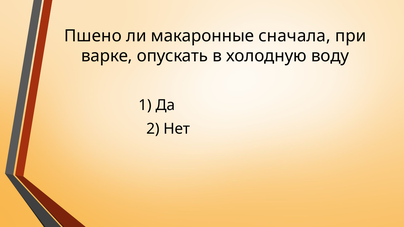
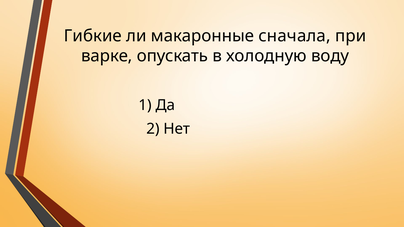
Пшено: Пшено -> Гибкие
